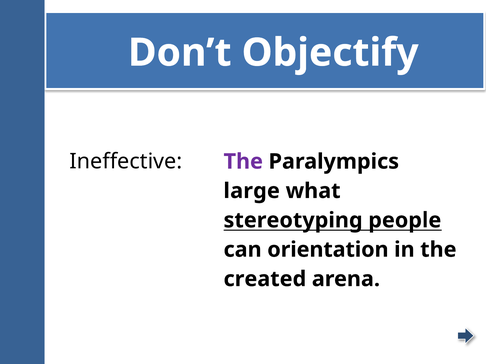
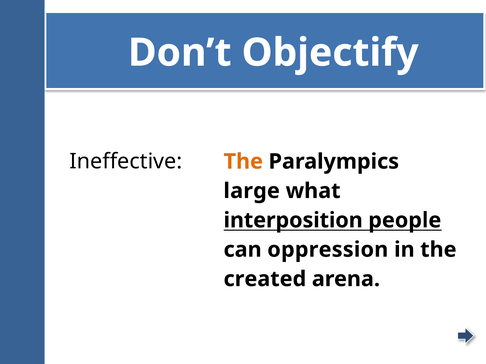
The at (243, 162) colour: purple -> orange
stereotyping: stereotyping -> interposition
orientation: orientation -> oppression
